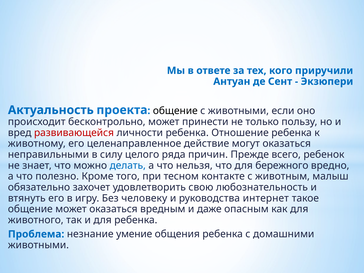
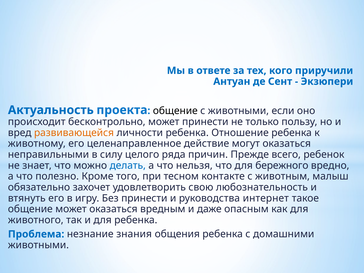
развивающейся colour: red -> orange
Без человеку: человеку -> принести
умение: умение -> знания
